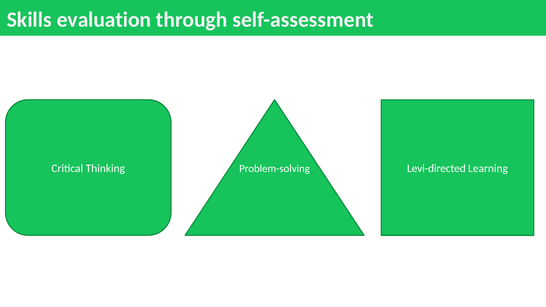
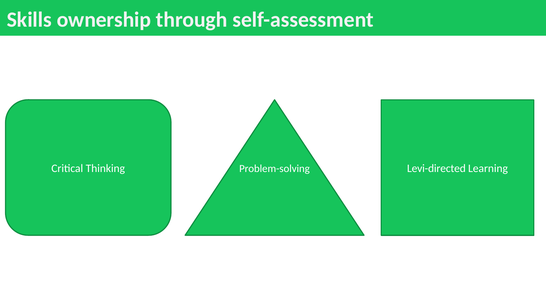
evaluation: evaluation -> ownership
